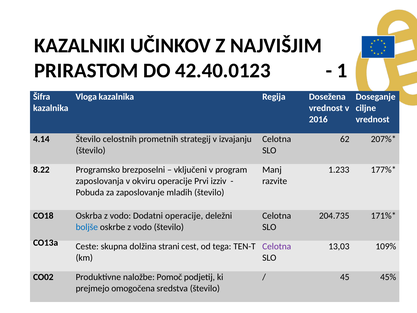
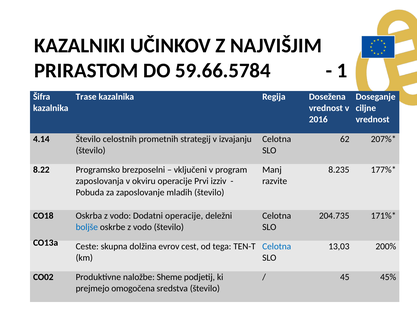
42.40.0123: 42.40.0123 -> 59.66.5784
Vloga: Vloga -> Trase
1.233: 1.233 -> 8.235
strani: strani -> evrov
Celotna at (277, 246) colour: purple -> blue
109%: 109% -> 200%
Pomoč: Pomoč -> Sheme
